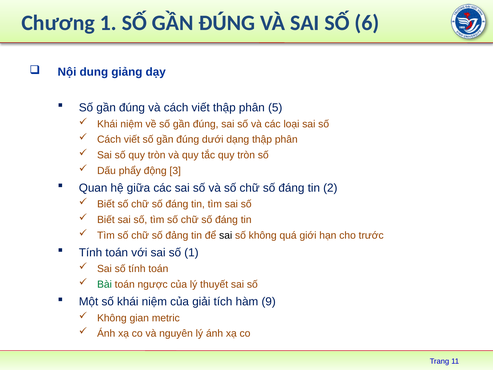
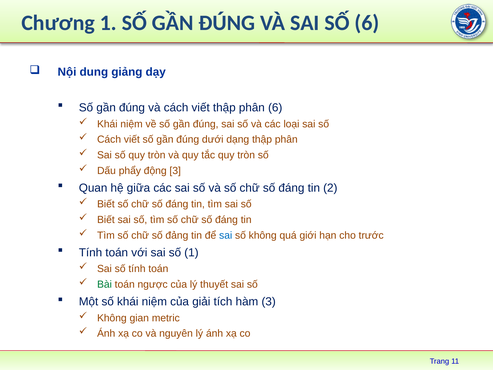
phân 5: 5 -> 6
sai at (226, 235) colour: black -> blue
hàm 9: 9 -> 3
